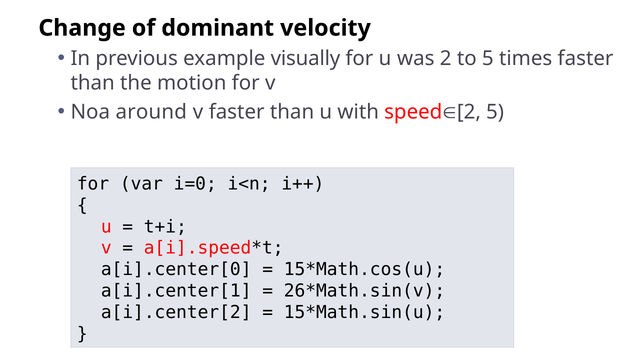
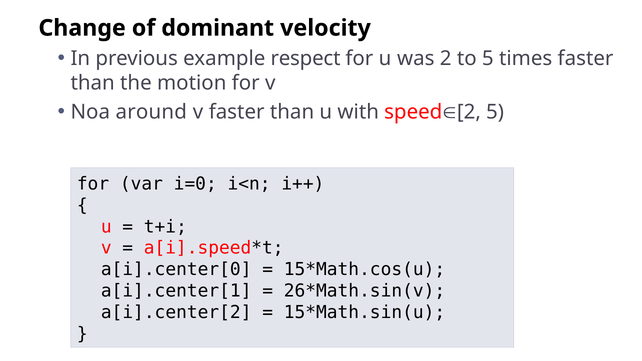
visually: visually -> respect
